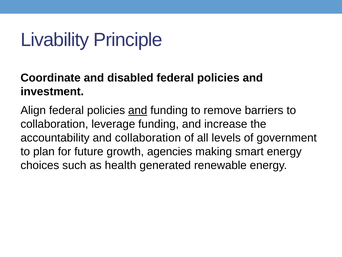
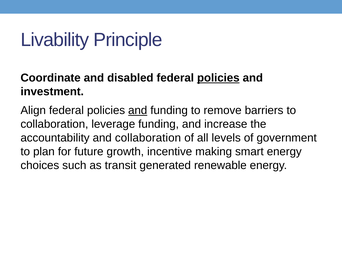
policies at (218, 78) underline: none -> present
agencies: agencies -> incentive
health: health -> transit
